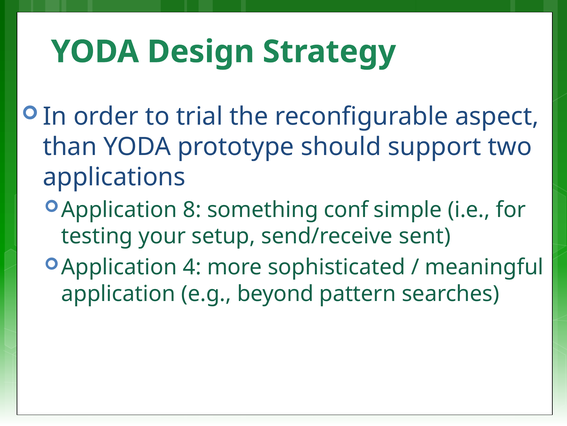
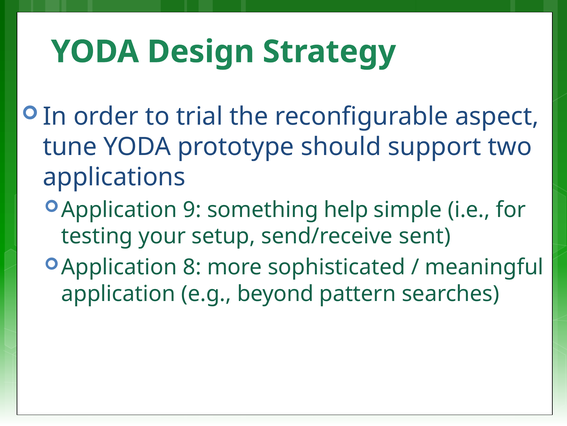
than: than -> tune
8: 8 -> 9
conf: conf -> help
4: 4 -> 8
